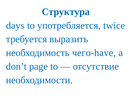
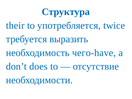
days: days -> their
page: page -> does
